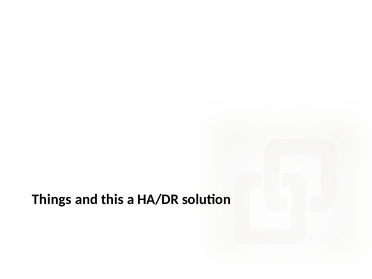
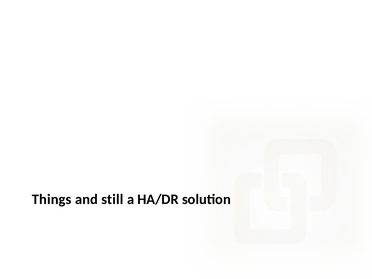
this: this -> still
